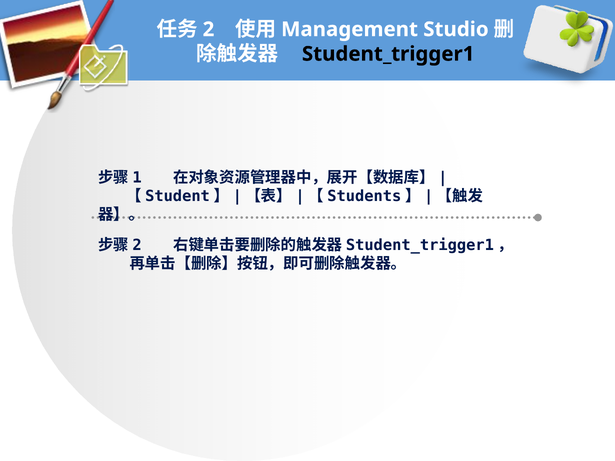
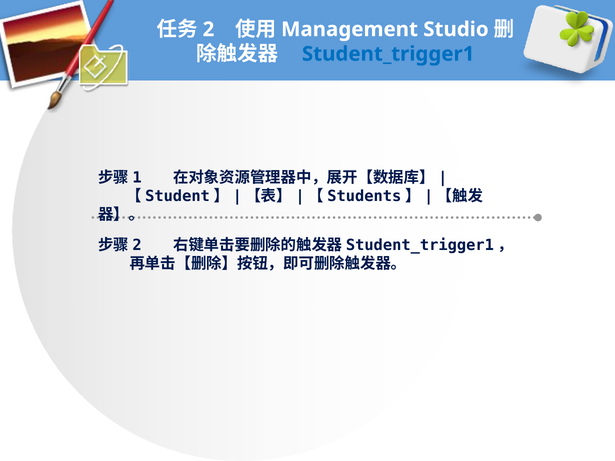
Student_trigger1 colour: black -> blue
